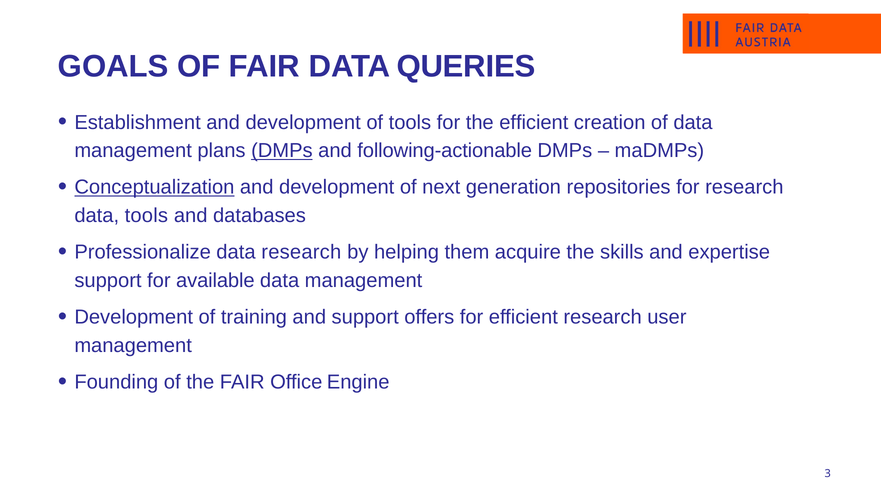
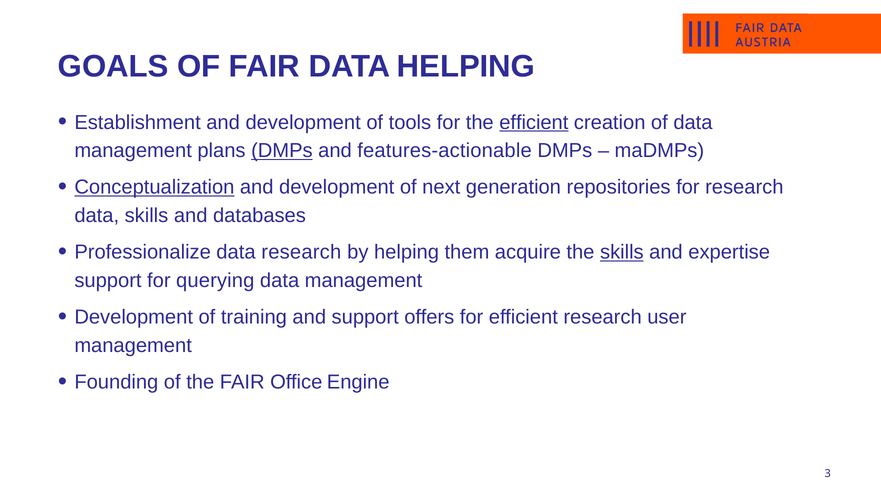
DATA QUERIES: QUERIES -> HELPING
efficient at (534, 122) underline: none -> present
following-actionable: following-actionable -> features-actionable
data tools: tools -> skills
skills at (622, 252) underline: none -> present
available: available -> querying
